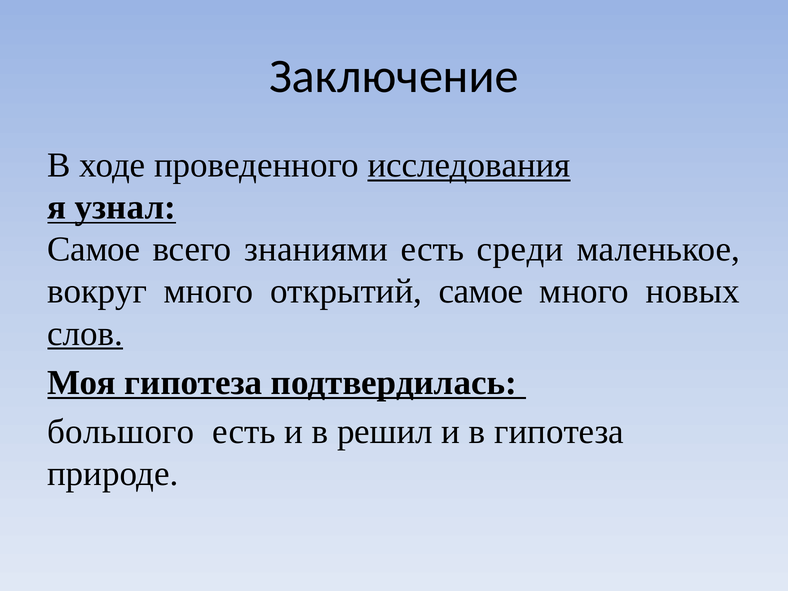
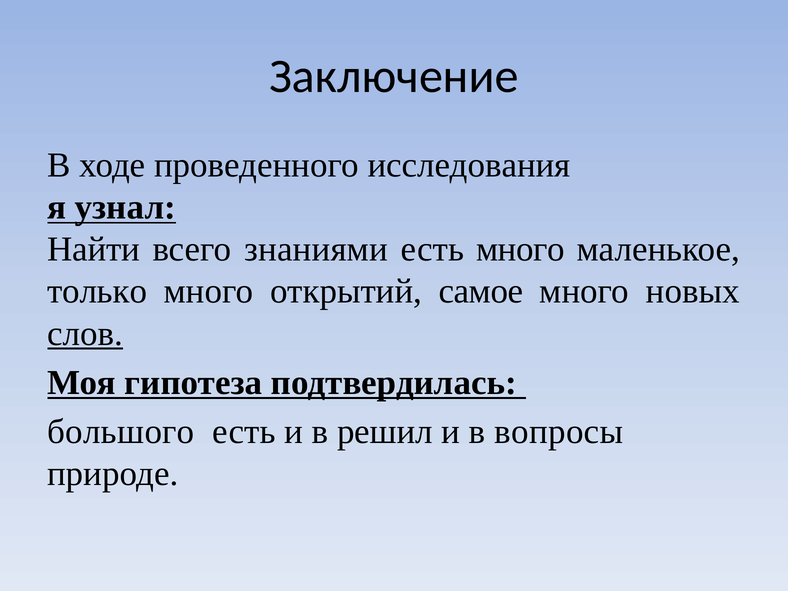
исследования underline: present -> none
Самое at (94, 249): Самое -> Найти
есть среди: среди -> много
вокруг: вокруг -> только
в гипотеза: гипотеза -> вопросы
